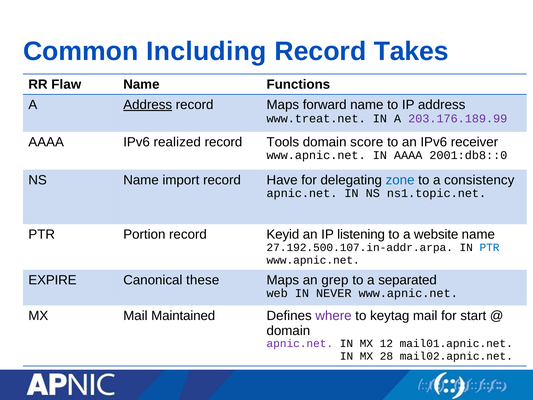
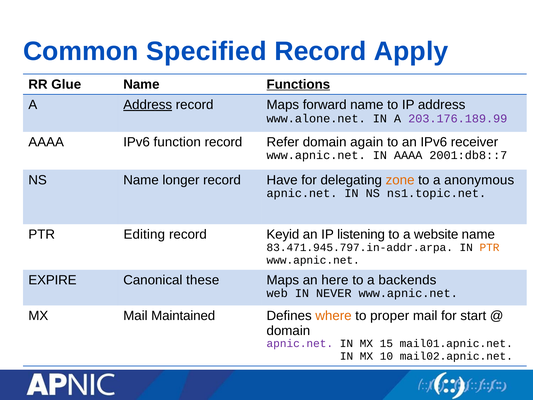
Including: Including -> Specified
Takes: Takes -> Apply
Flaw: Flaw -> Glue
Functions underline: none -> present
www.treat.net: www.treat.net -> www.alone.net
realized: realized -> function
Tools: Tools -> Refer
score: score -> again
2001:db8::0: 2001:db8::0 -> 2001:db8::7
import: import -> longer
zone colour: blue -> orange
consistency: consistency -> anonymous
Portion: Portion -> Editing
27.192.500.107.in-addr.arpa: 27.192.500.107.in-addr.arpa -> 83.471.945.797.in-addr.arpa
PTR at (490, 247) colour: blue -> orange
grep: grep -> here
separated: separated -> backends
where colour: purple -> orange
keytag: keytag -> proper
12: 12 -> 15
28: 28 -> 10
